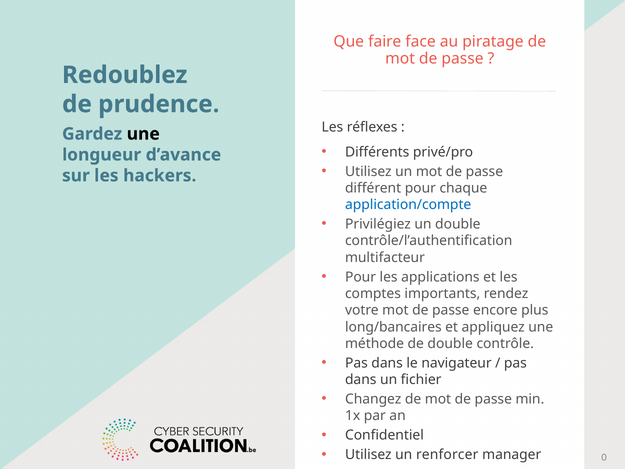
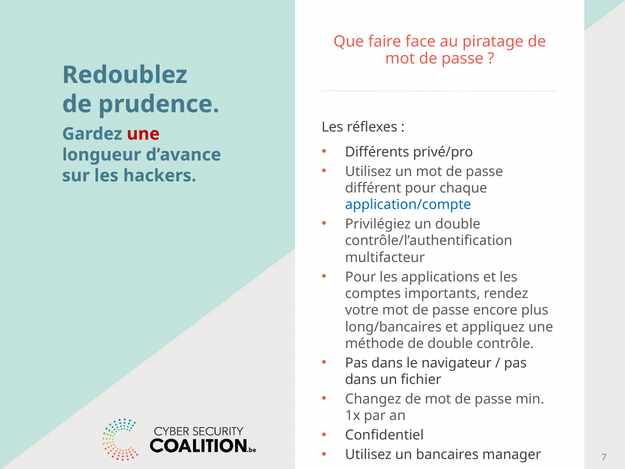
une at (143, 134) colour: black -> red
renforcer: renforcer -> bancaires
0: 0 -> 7
